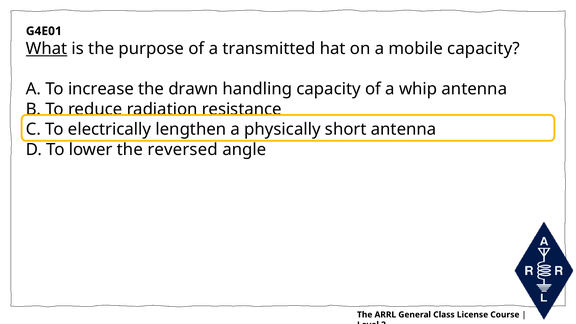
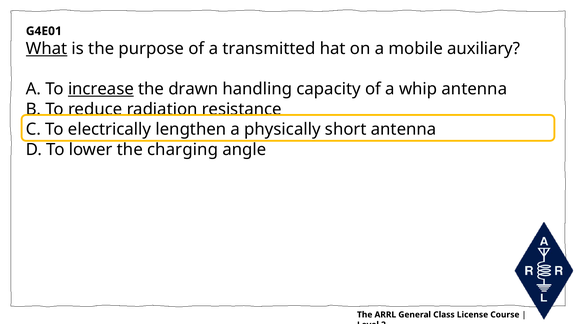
mobile capacity: capacity -> auxiliary
increase underline: none -> present
reversed: reversed -> charging
